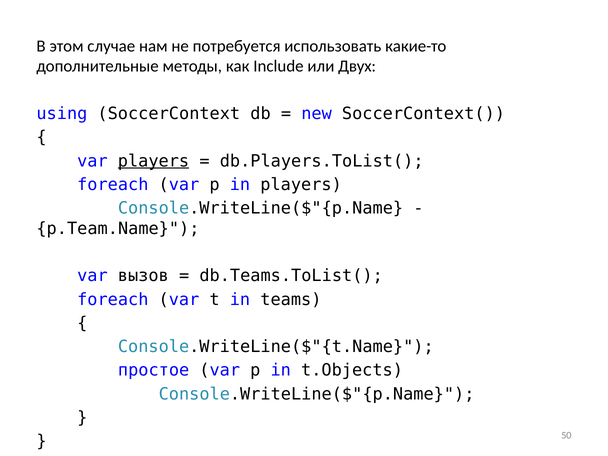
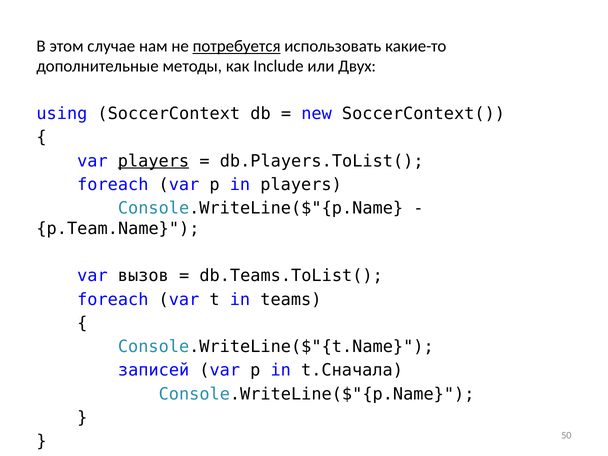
потребуется underline: none -> present
простое: простое -> записей
t.Objects: t.Objects -> t.Cначала
